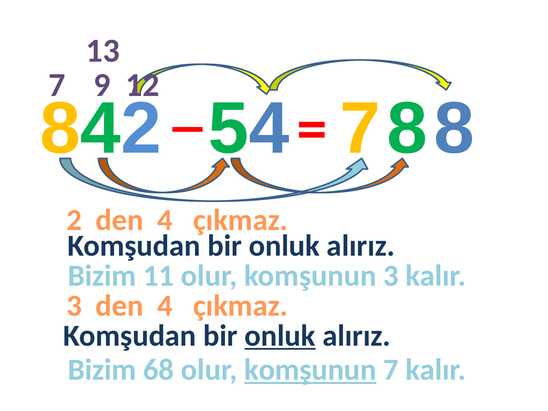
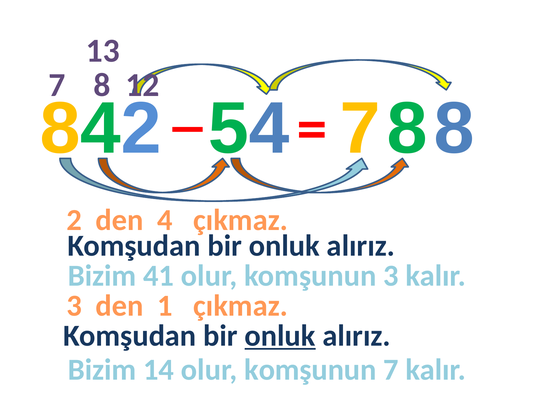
7 9: 9 -> 8
11: 11 -> 41
3 den 4: 4 -> 1
68: 68 -> 14
komşunun at (310, 370) underline: present -> none
